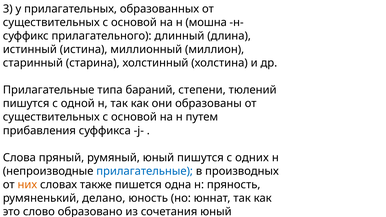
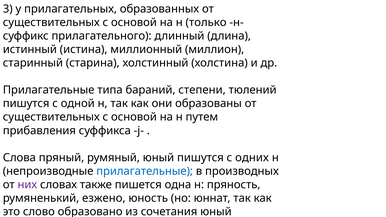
мошна: мошна -> только
них colour: orange -> purple
делано: делано -> езжено
